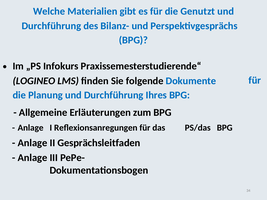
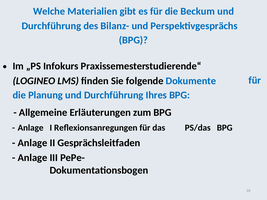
Genutzt: Genutzt -> Beckum
